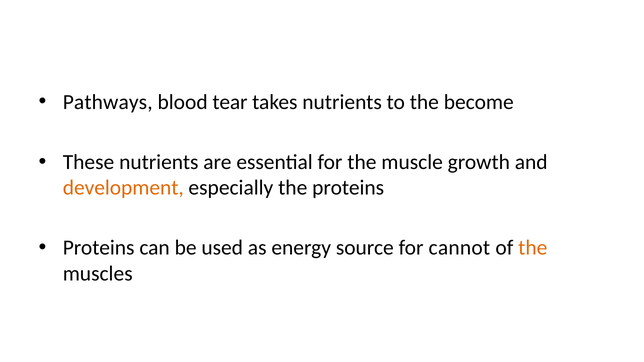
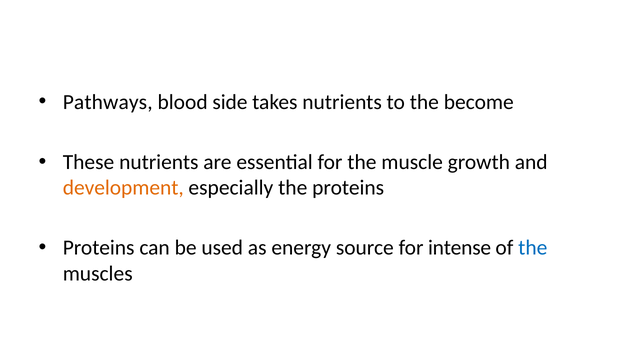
tear: tear -> side
cannot: cannot -> intense
the at (533, 248) colour: orange -> blue
